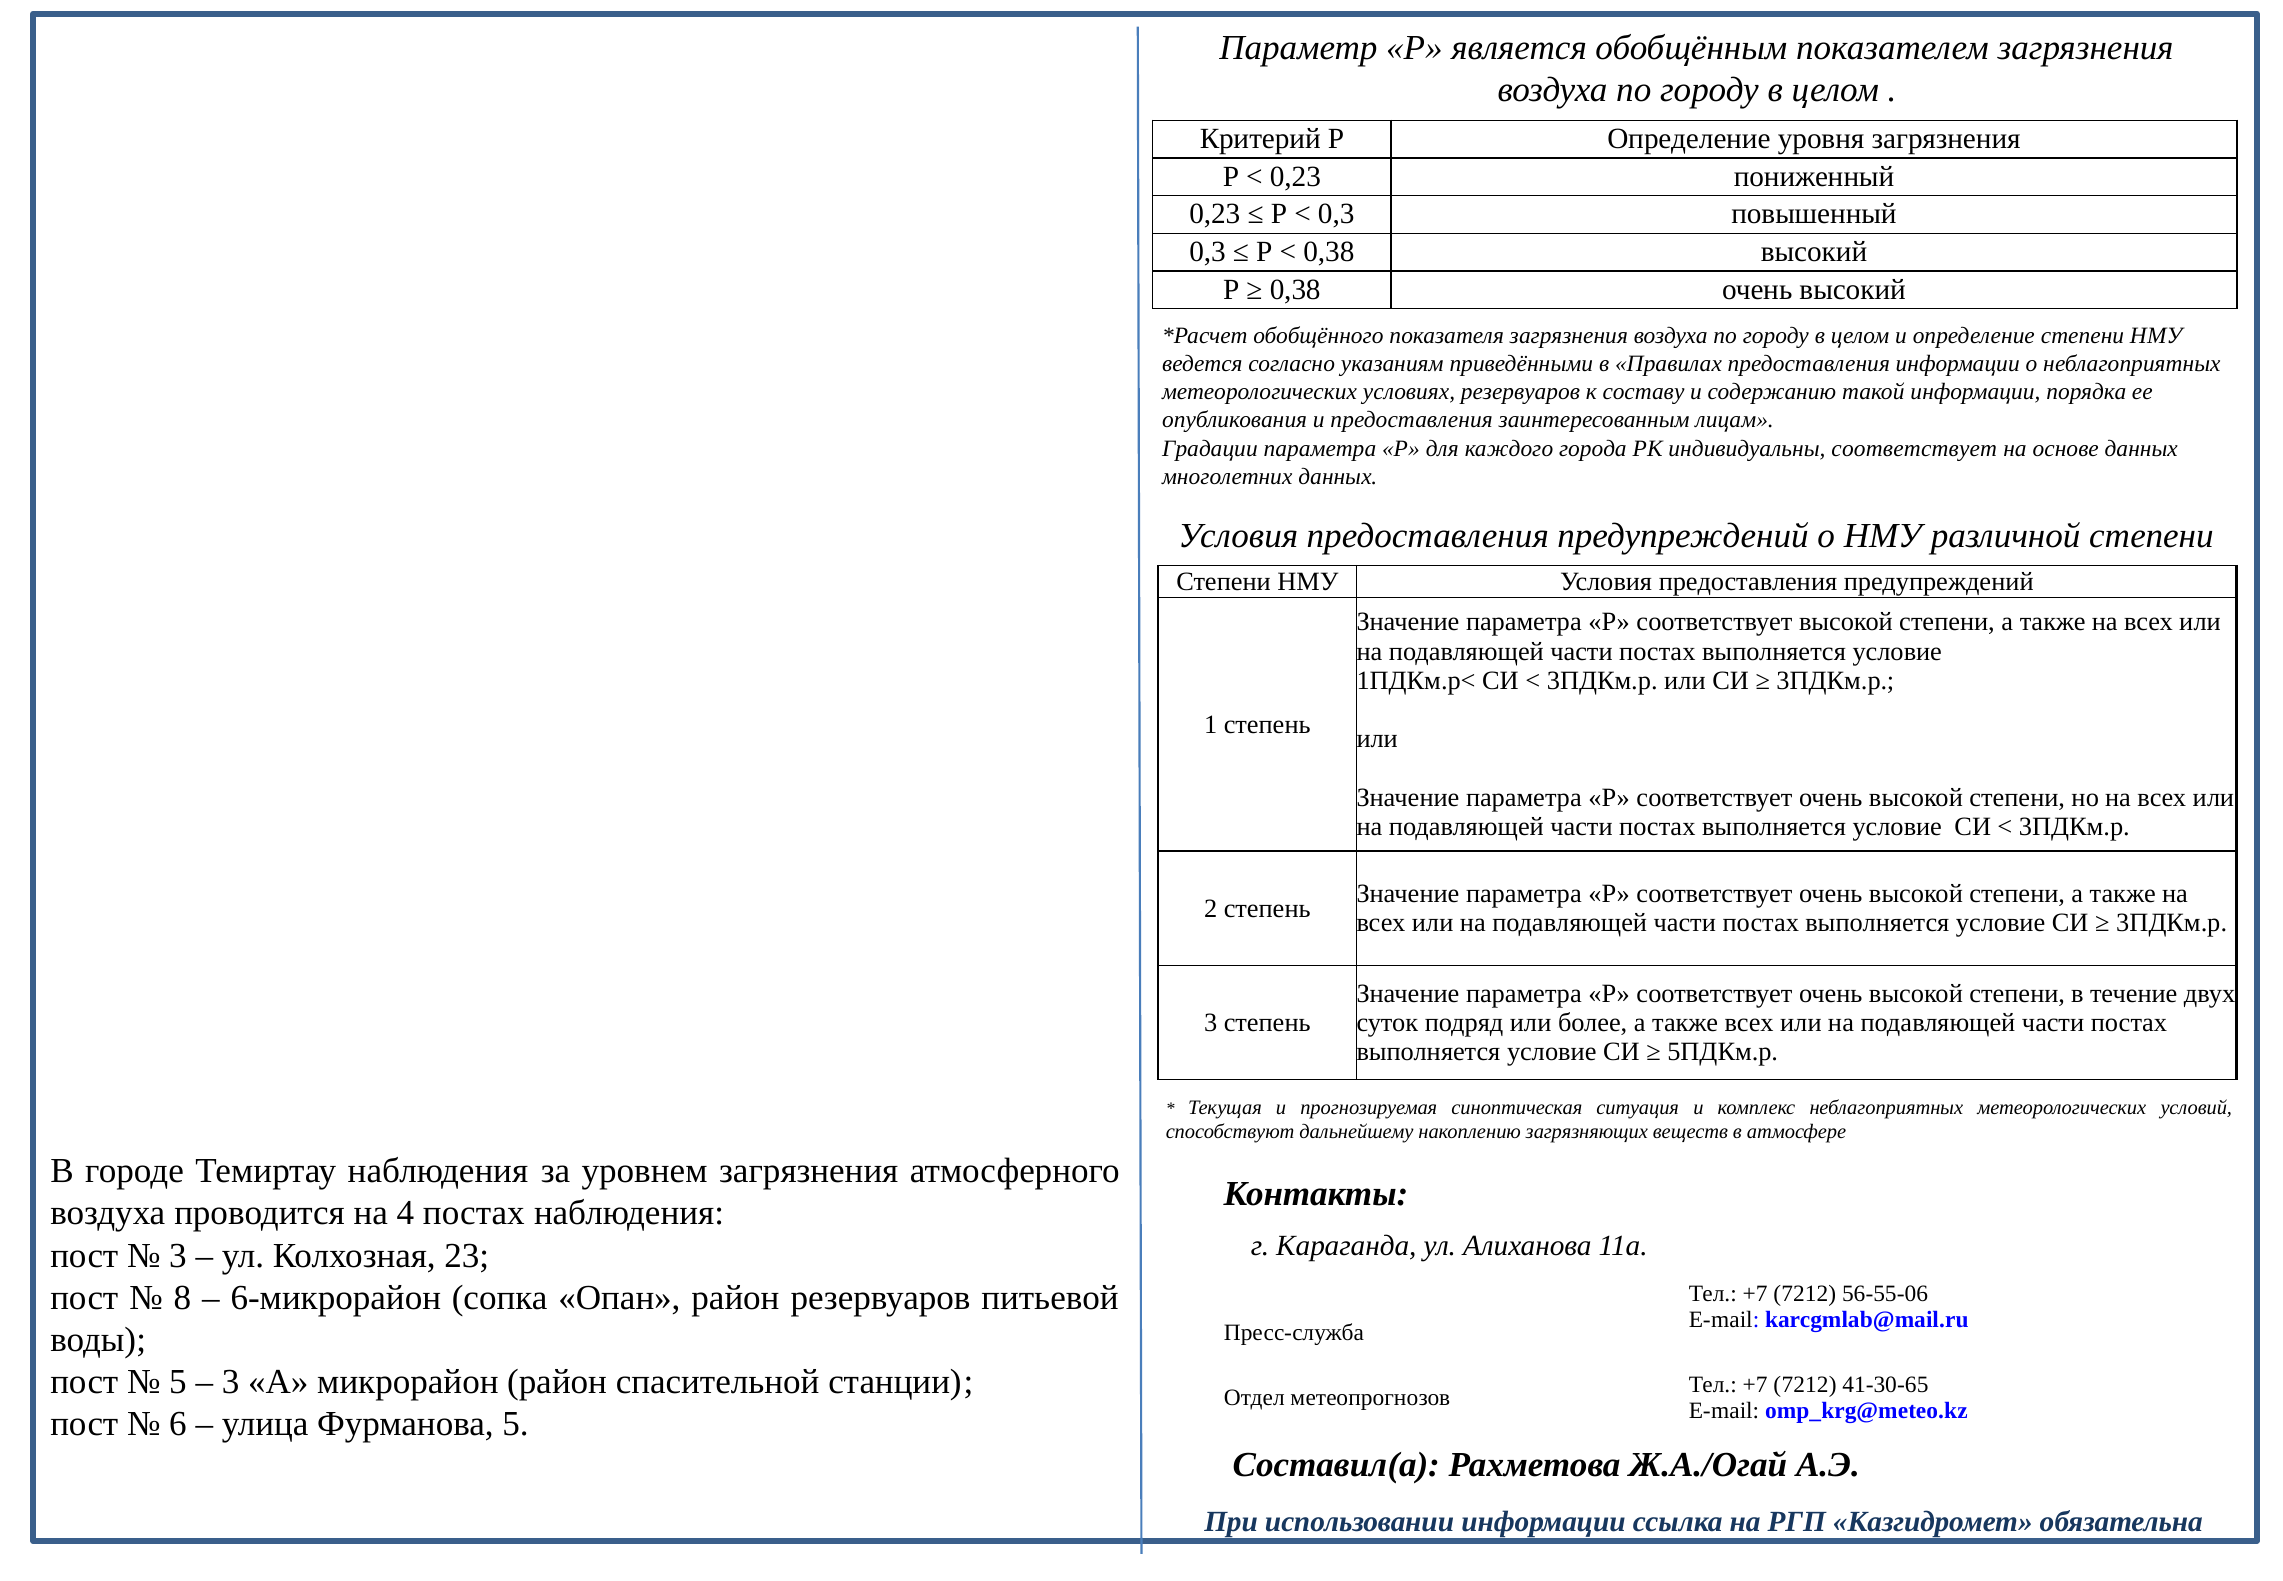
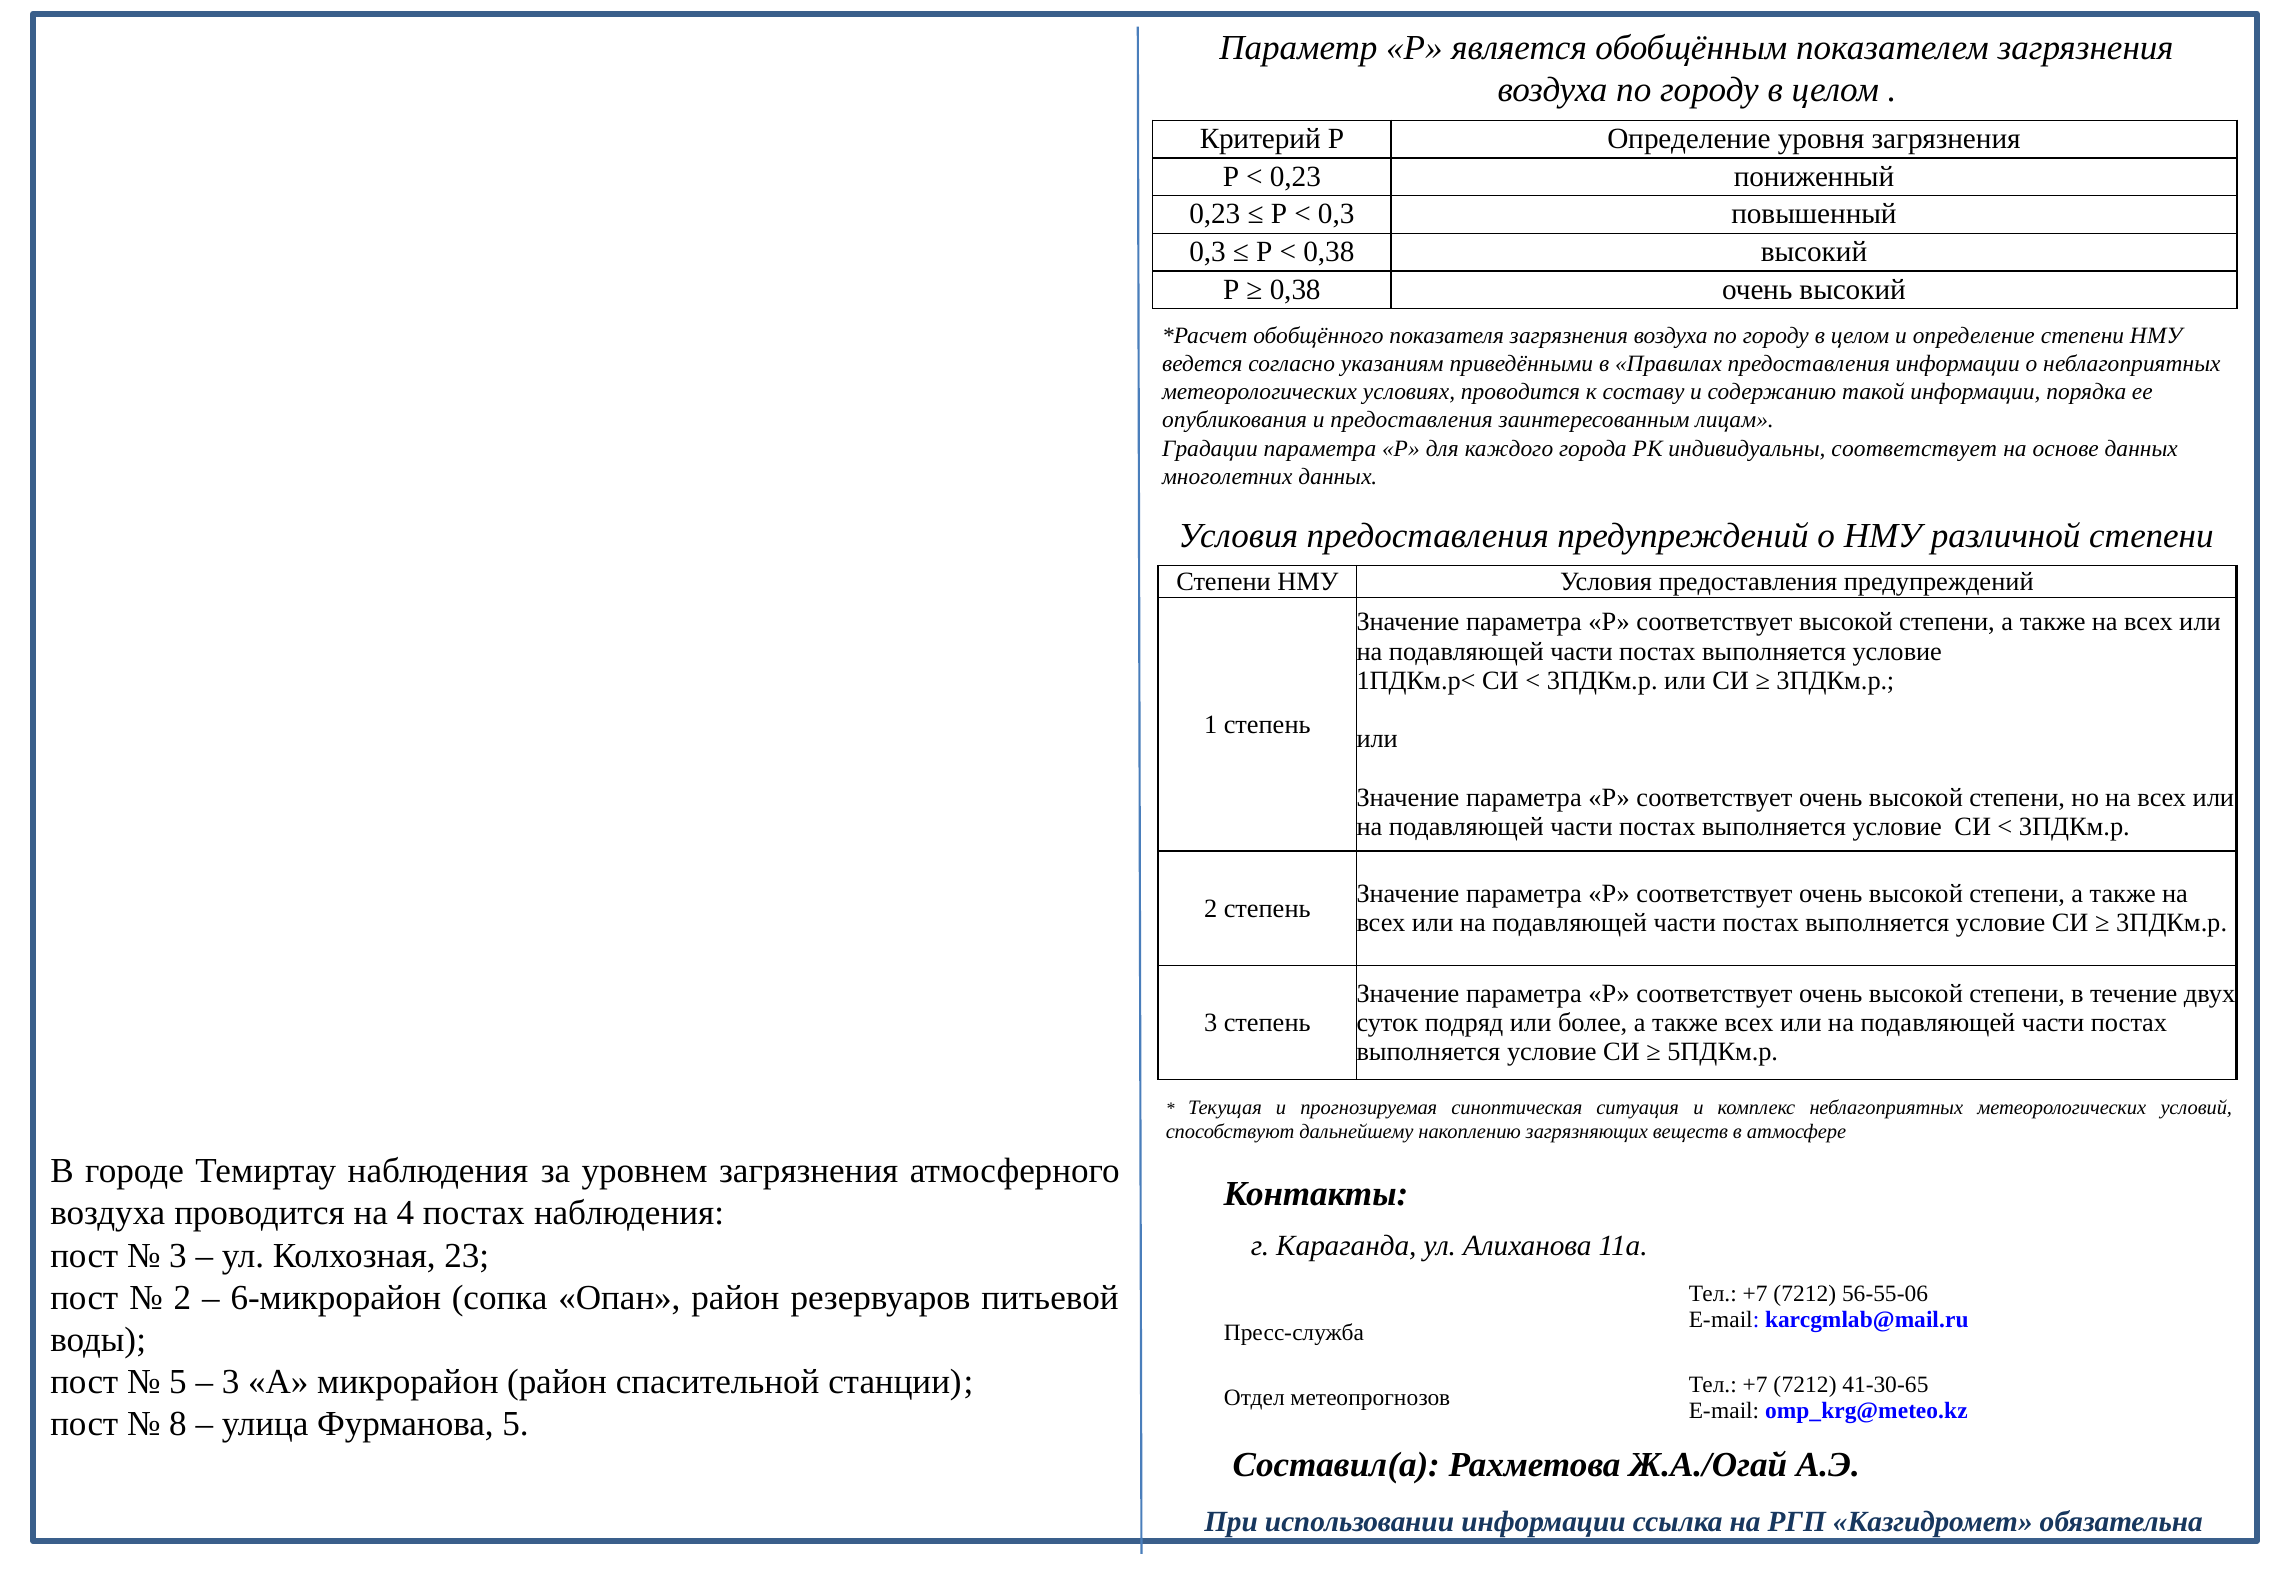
условиях резервуаров: резервуаров -> проводится
8 at (182, 1297): 8 -> 2
6: 6 -> 8
